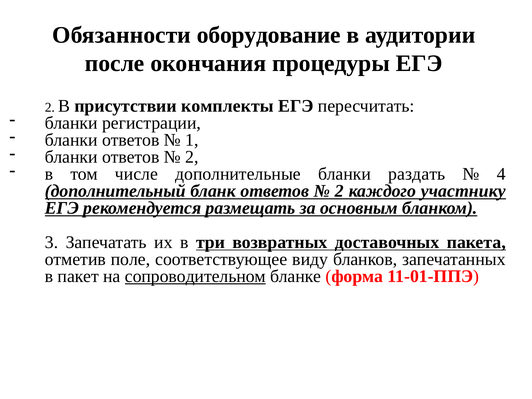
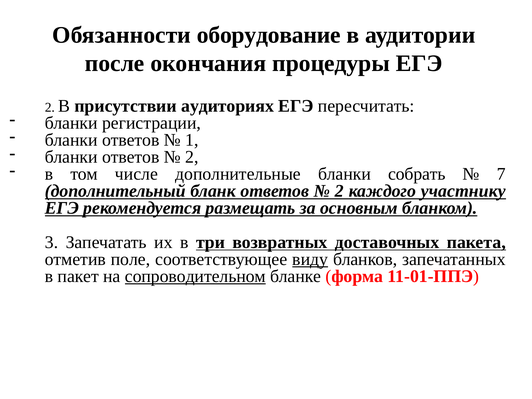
комплекты: комплекты -> аудиториях
раздать: раздать -> собрать
4: 4 -> 7
виду underline: none -> present
